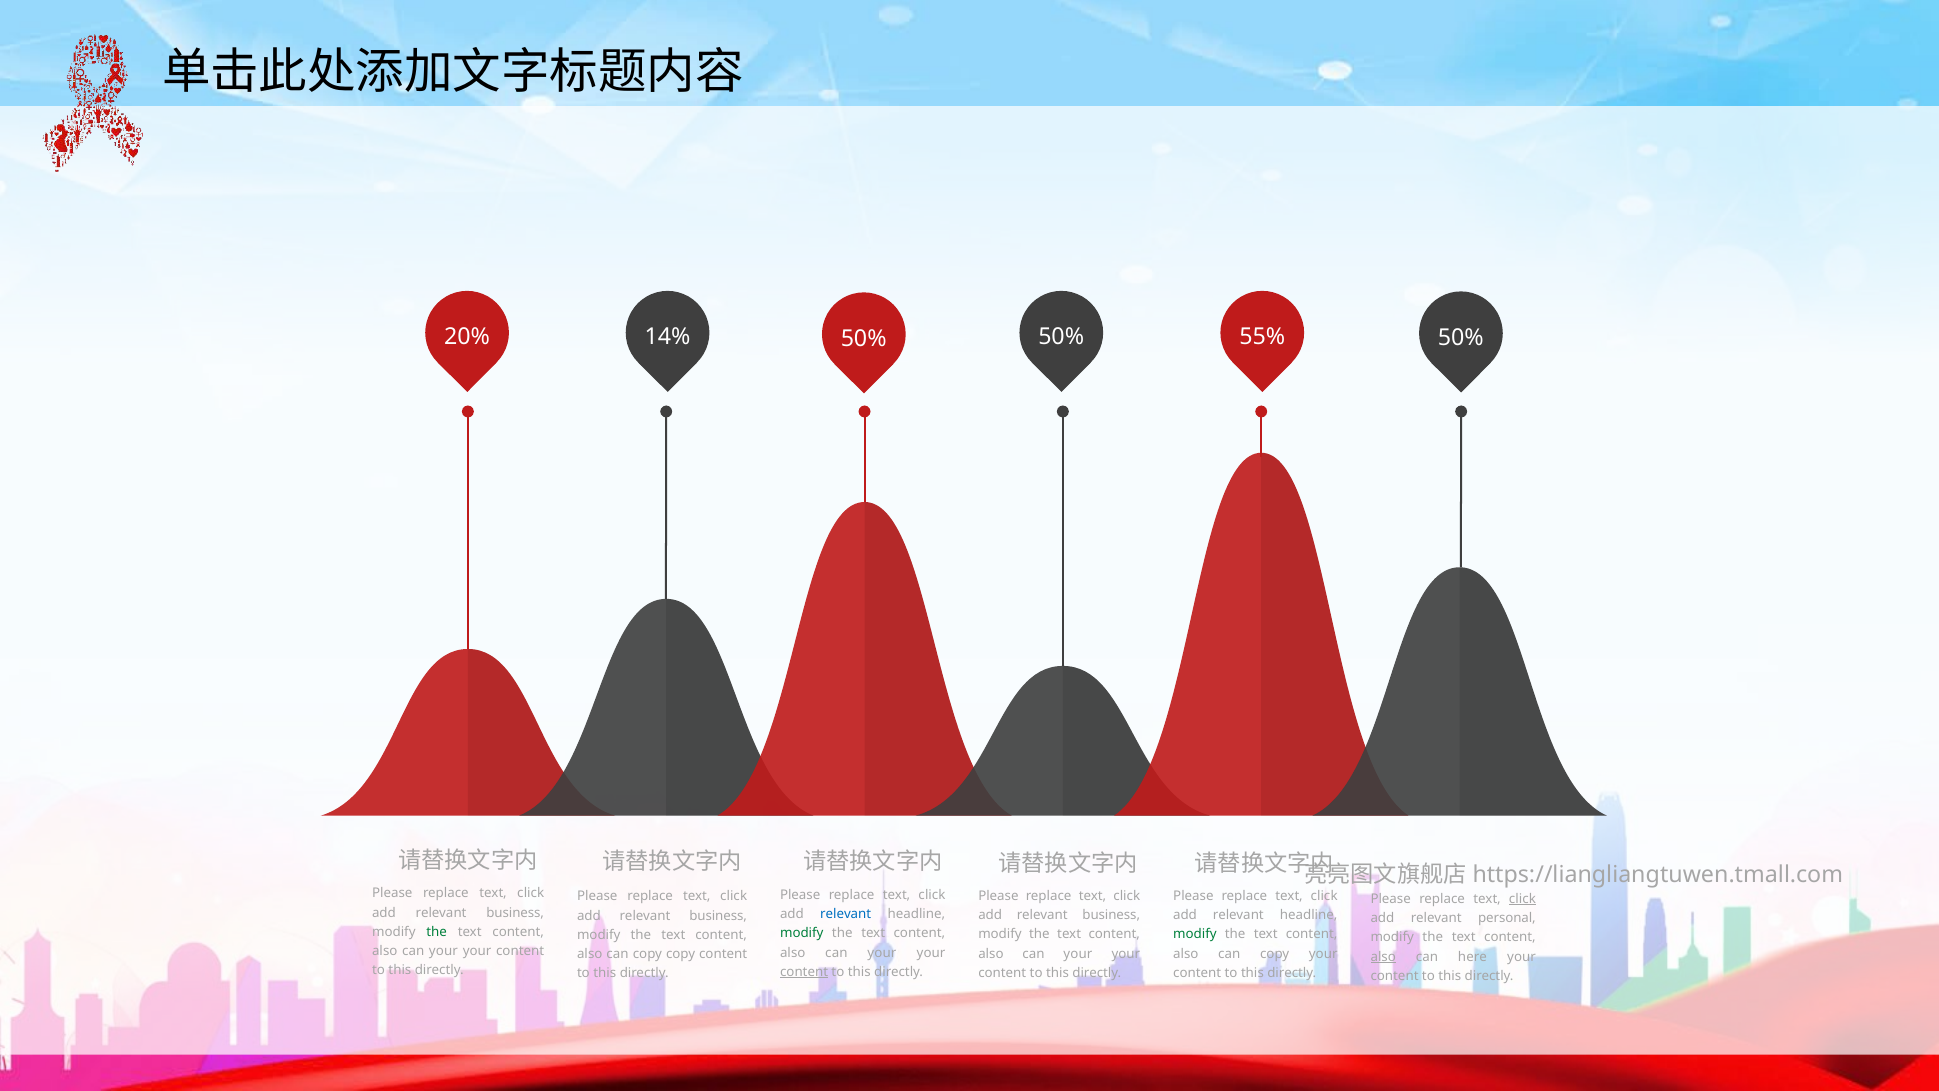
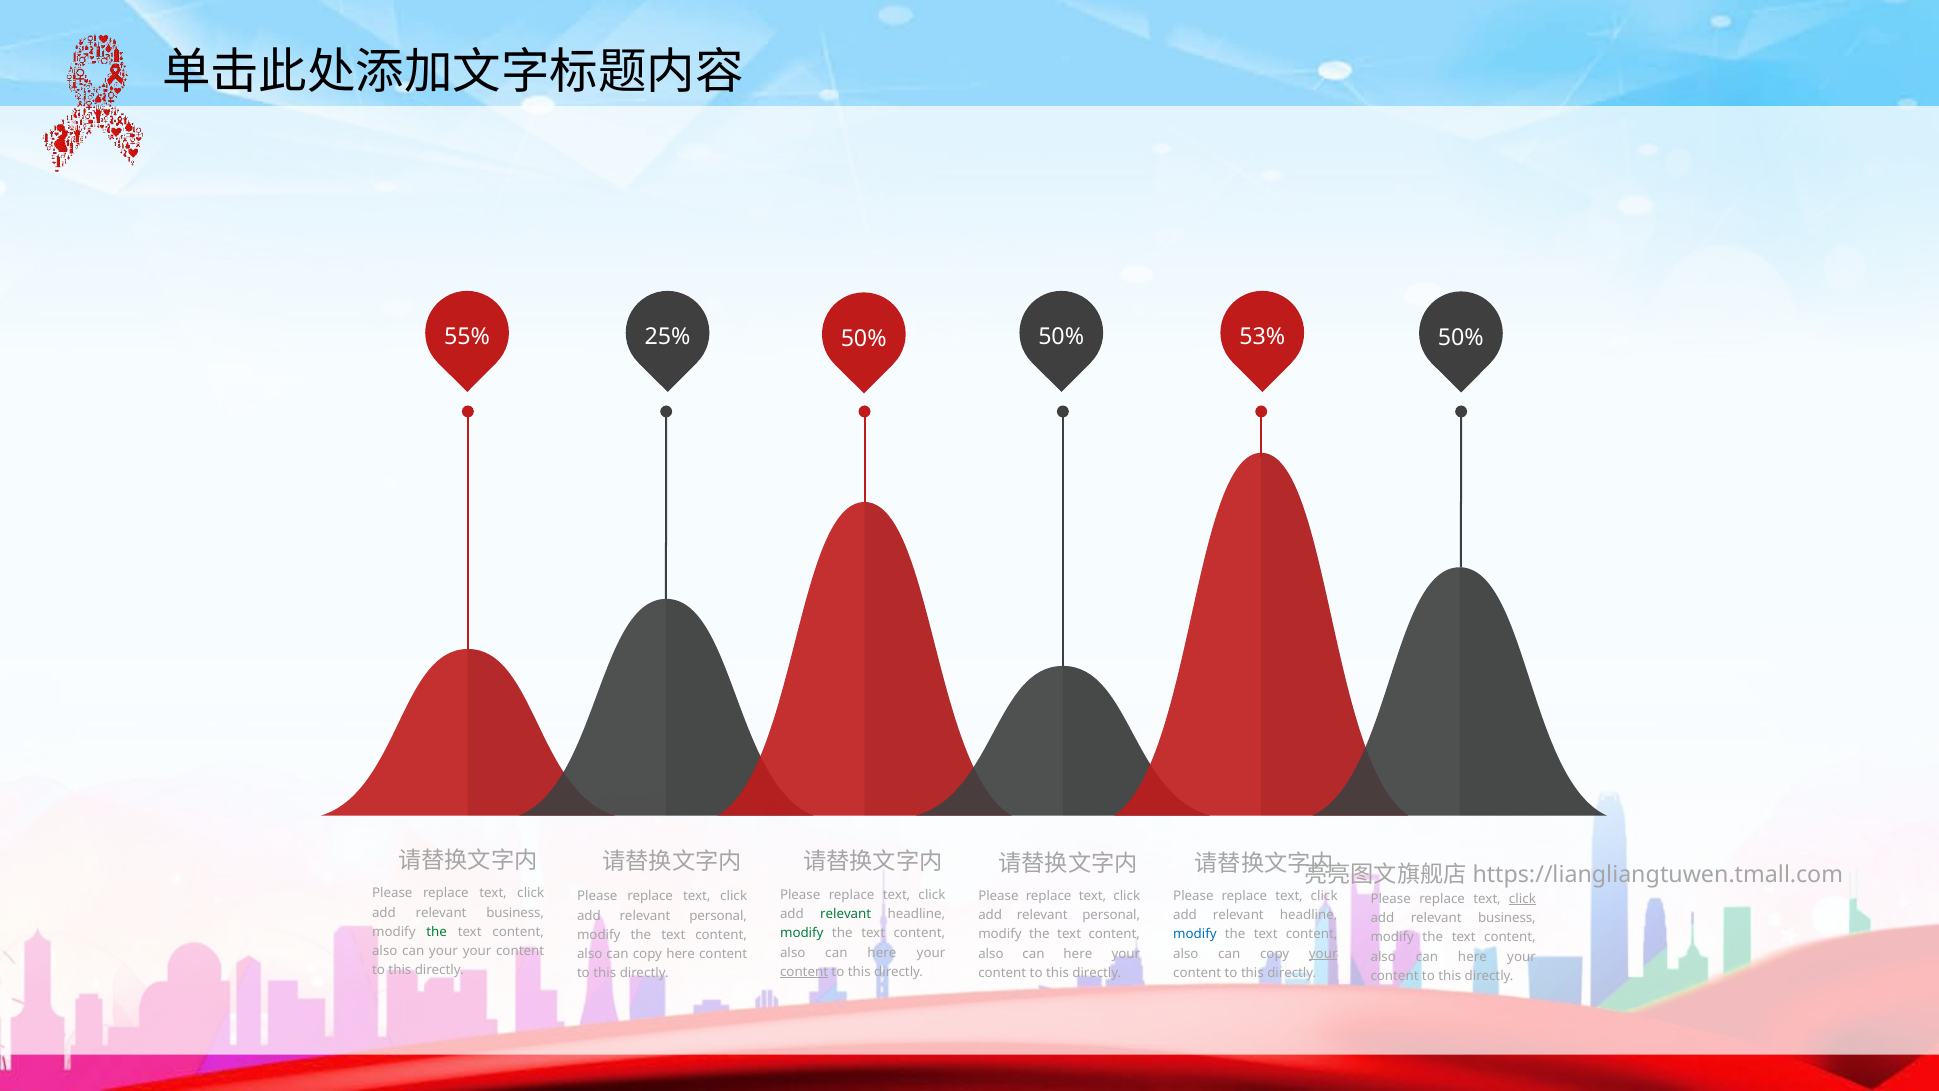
20%: 20% -> 55%
14%: 14% -> 25%
55%: 55% -> 53%
relevant at (846, 914) colour: blue -> green
business at (1111, 915): business -> personal
business at (718, 916): business -> personal
personal at (1507, 918): personal -> business
modify at (1195, 934) colour: green -> blue
your at (882, 953): your -> here
your at (1078, 953): your -> here
your at (1323, 953) underline: none -> present
copy copy: copy -> here
also at (1383, 956) underline: present -> none
